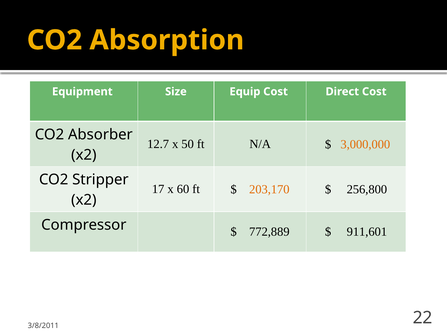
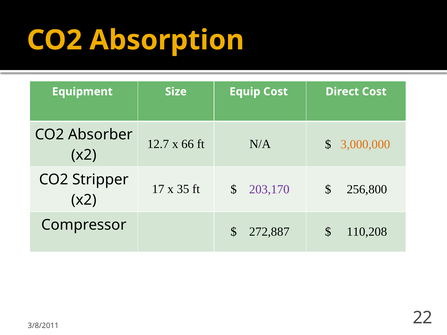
50: 50 -> 66
60: 60 -> 35
203,170 colour: orange -> purple
772,889: 772,889 -> 272,887
911,601: 911,601 -> 110,208
